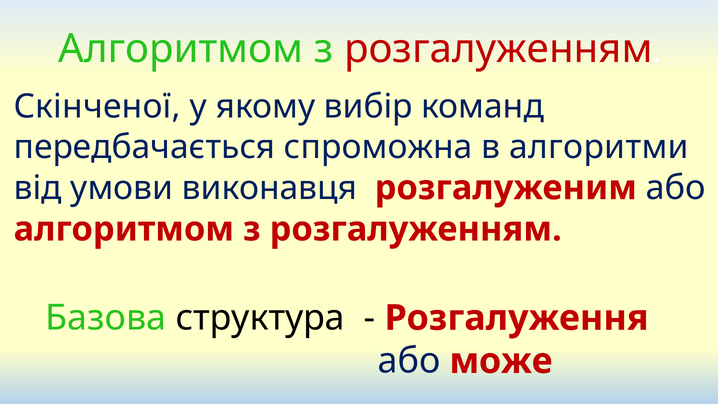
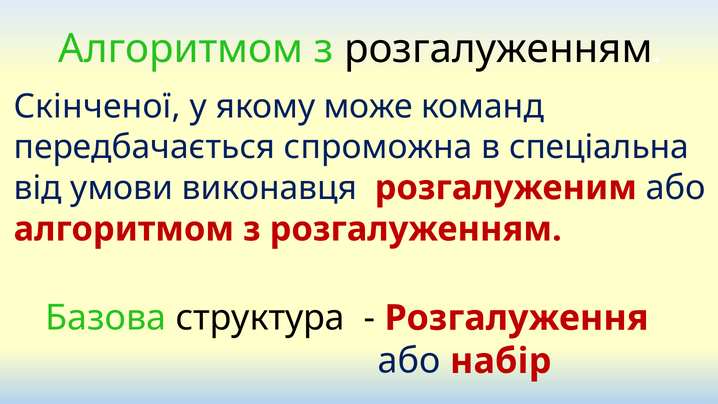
розгалуженням at (498, 49) colour: red -> black
вибір: вибір -> може
алгоритми: алгоритми -> спеціальна
може: може -> набір
